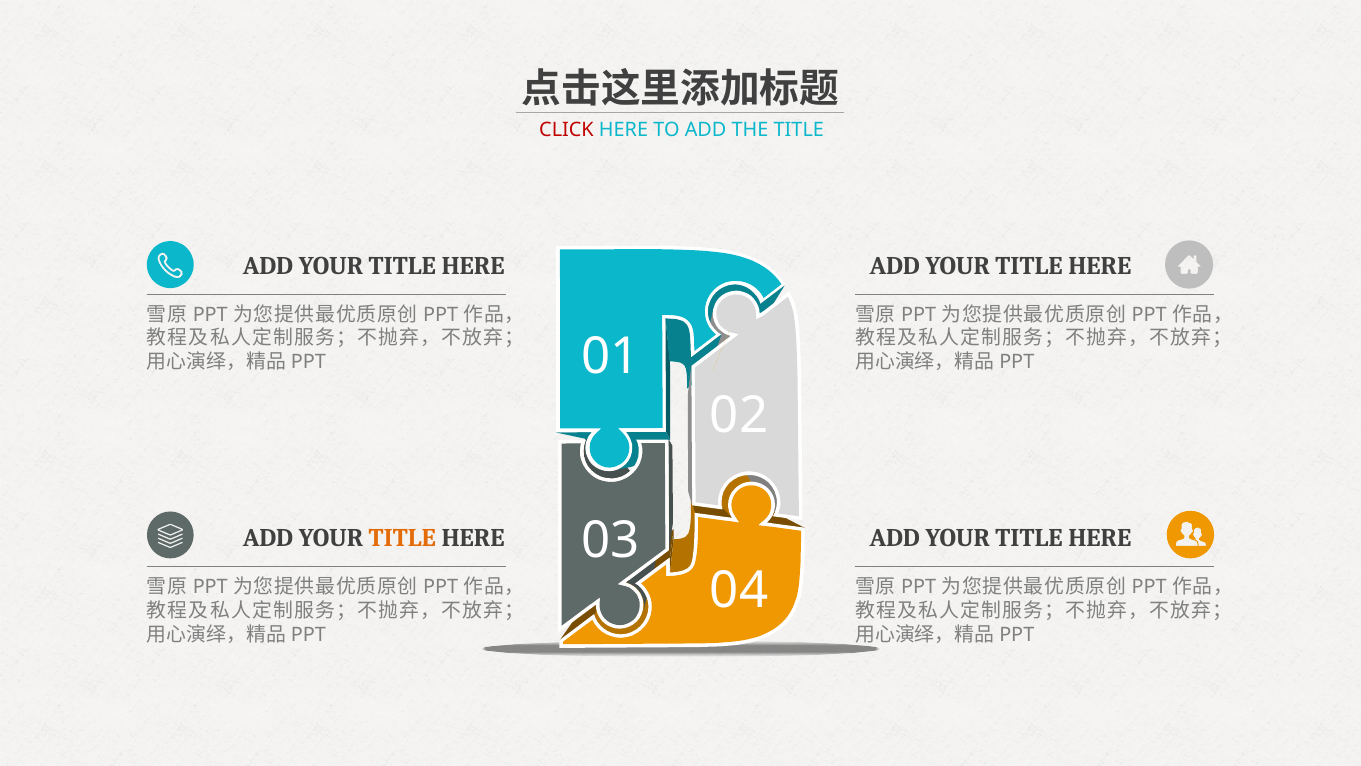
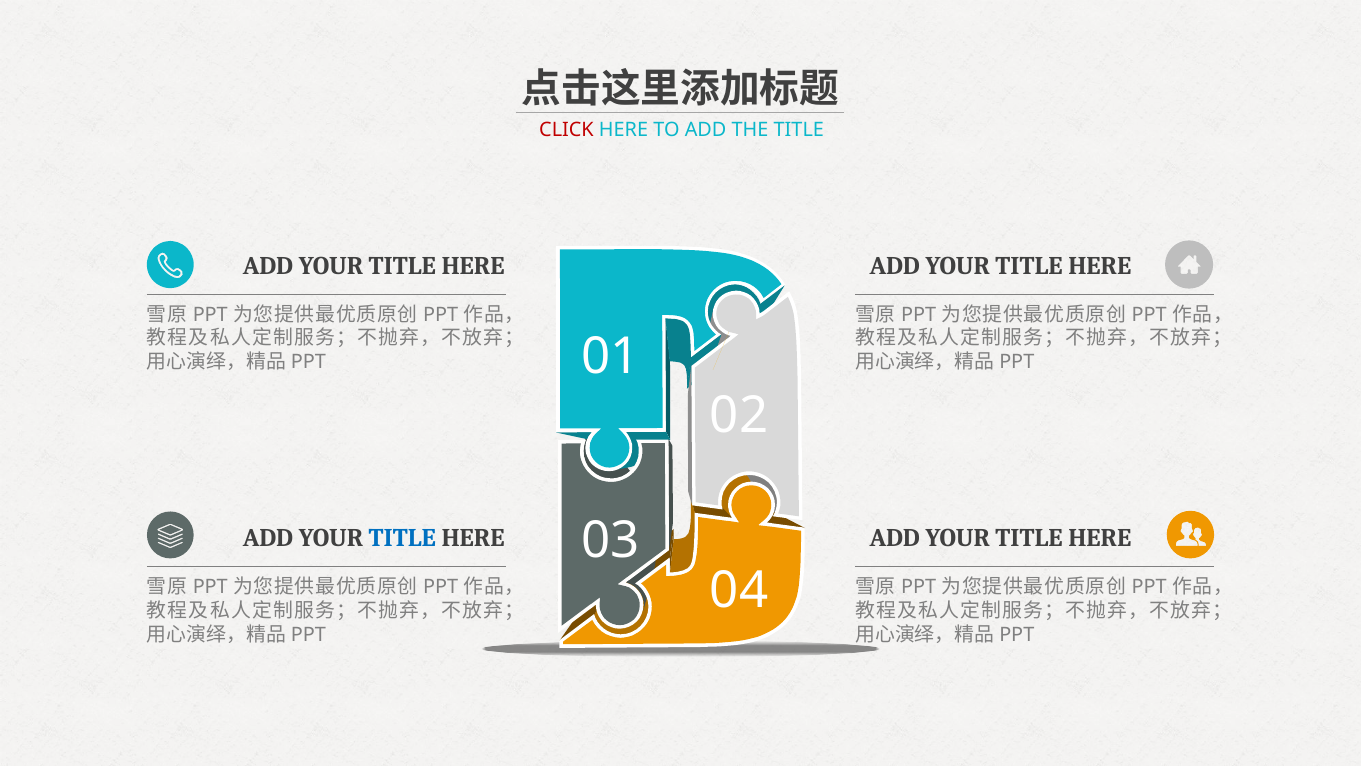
TITLE at (402, 538) colour: orange -> blue
